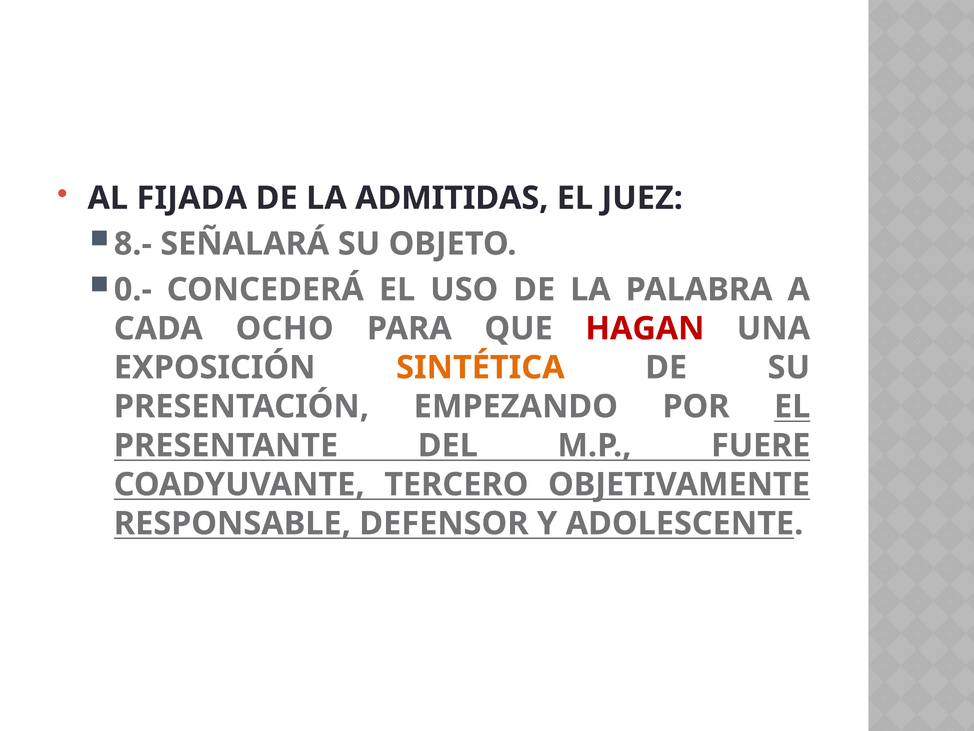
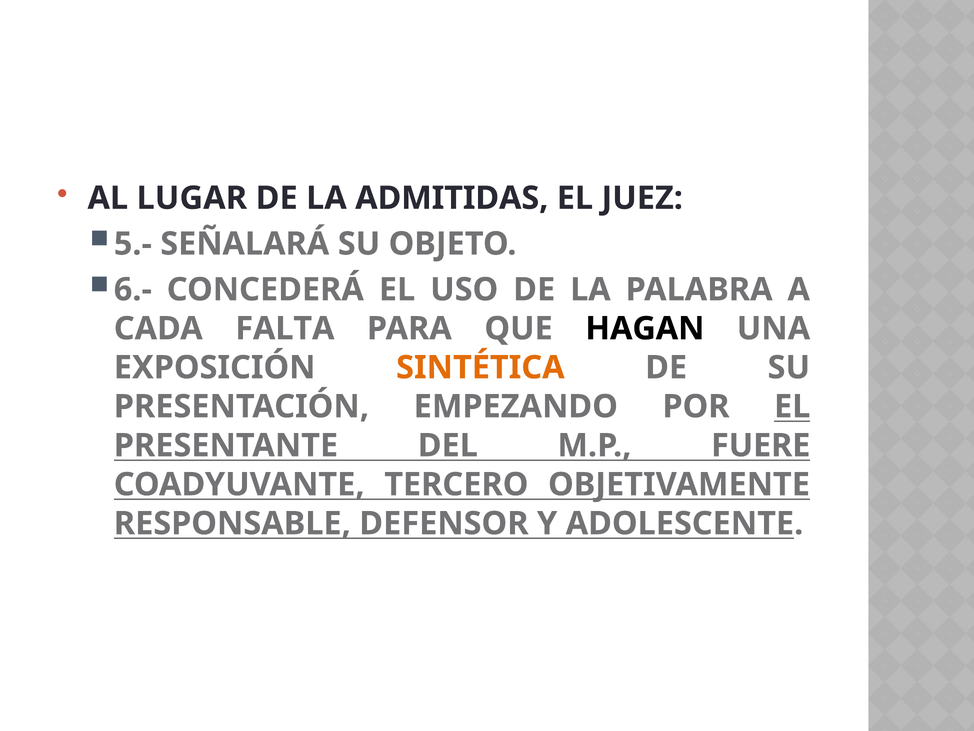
FIJADA: FIJADA -> LUGAR
8.-: 8.- -> 5.-
0.-: 0.- -> 6.-
OCHO: OCHO -> FALTA
HAGAN colour: red -> black
